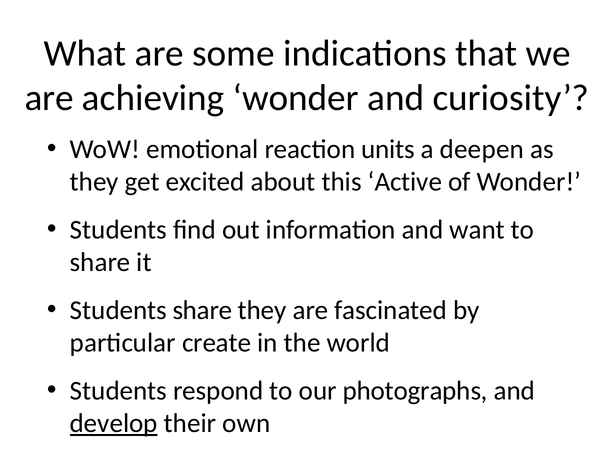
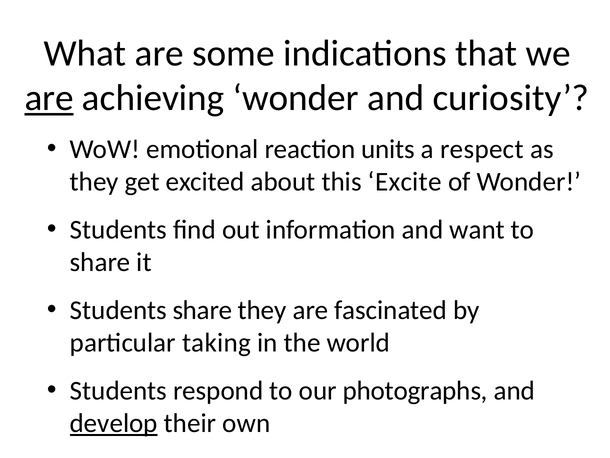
are at (49, 98) underline: none -> present
deepen: deepen -> respect
Active: Active -> Excite
create: create -> taking
